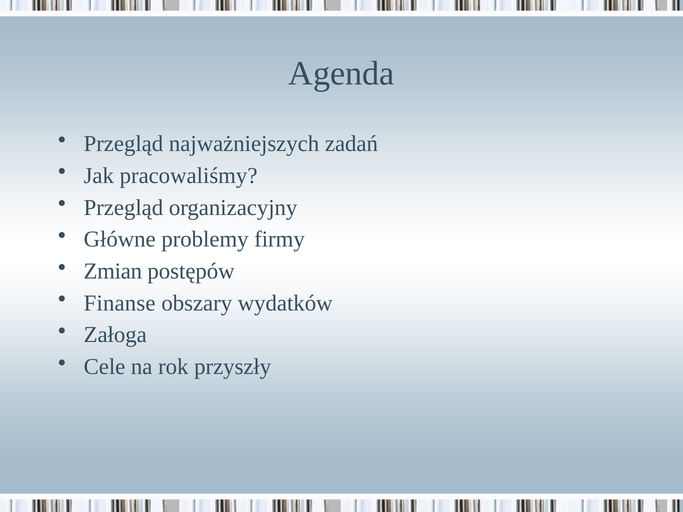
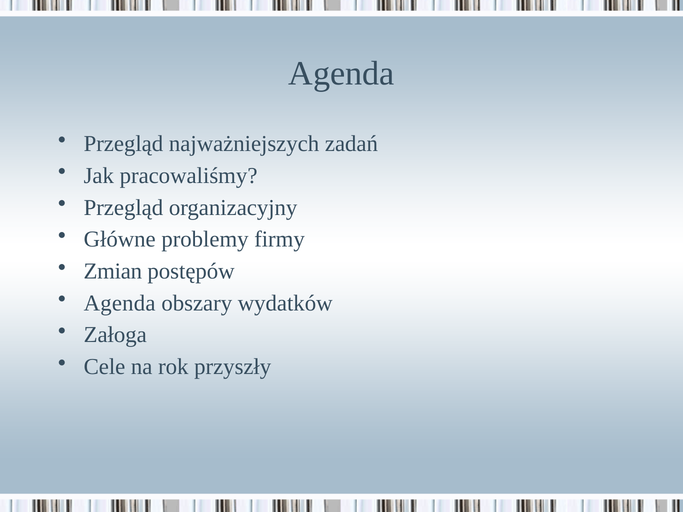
Finanse at (120, 303): Finanse -> Agenda
